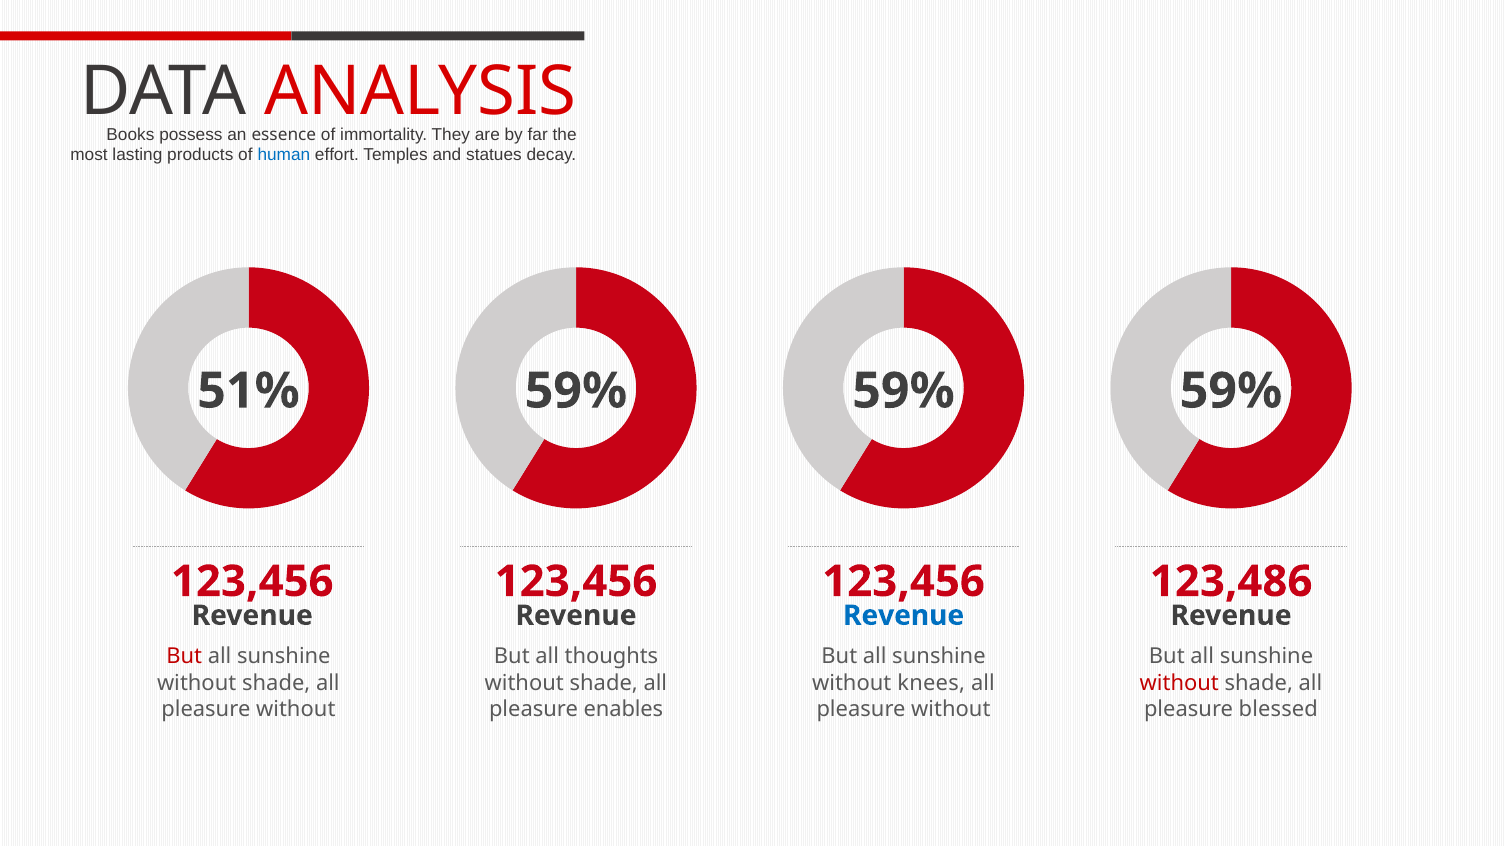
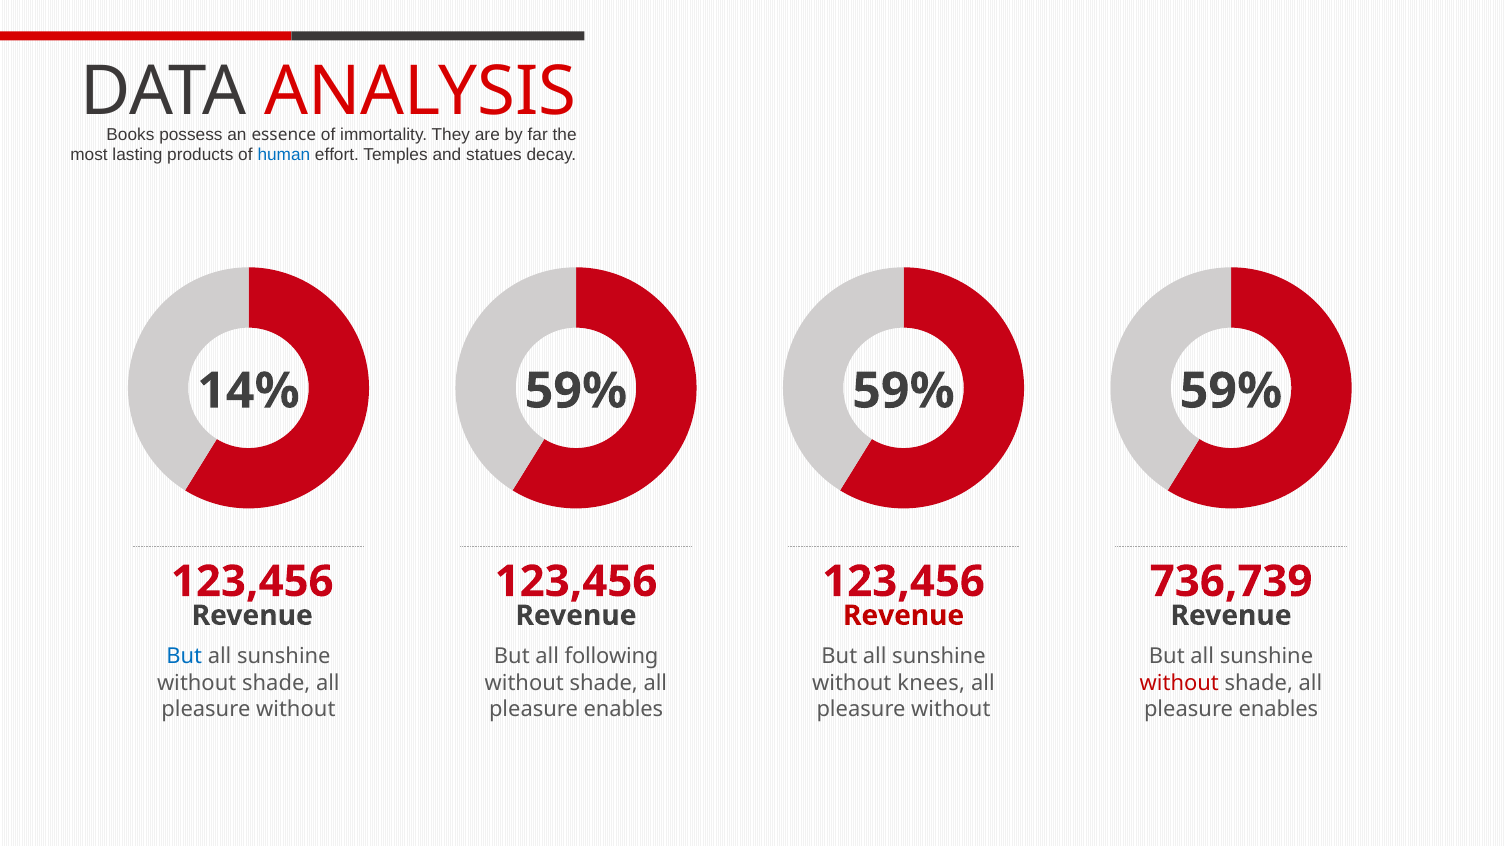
51%: 51% -> 14%
123,486: 123,486 -> 736,739
Revenue at (904, 615) colour: blue -> red
But at (184, 656) colour: red -> blue
thoughts: thoughts -> following
blessed at (1278, 709): blessed -> enables
